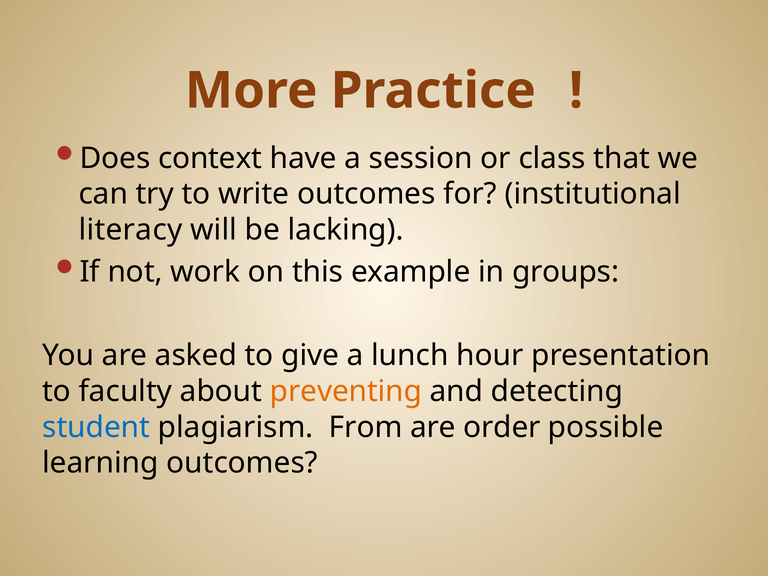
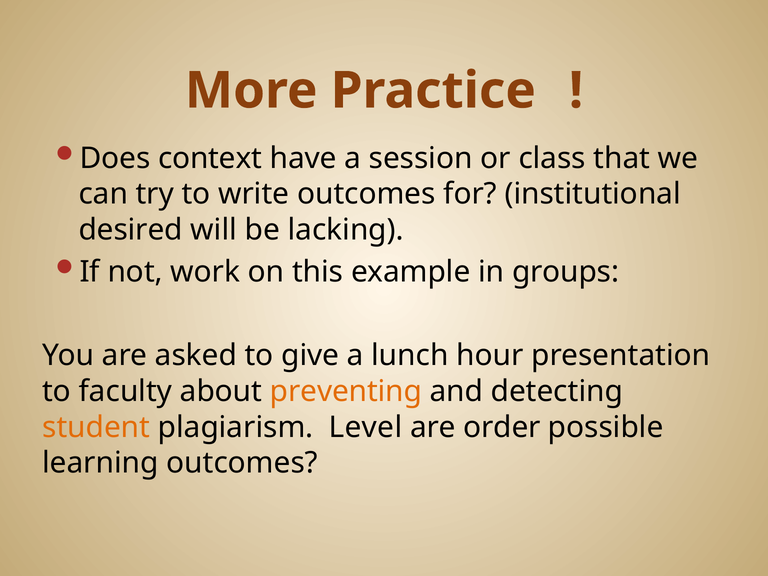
literacy: literacy -> desired
student colour: blue -> orange
From: From -> Level
